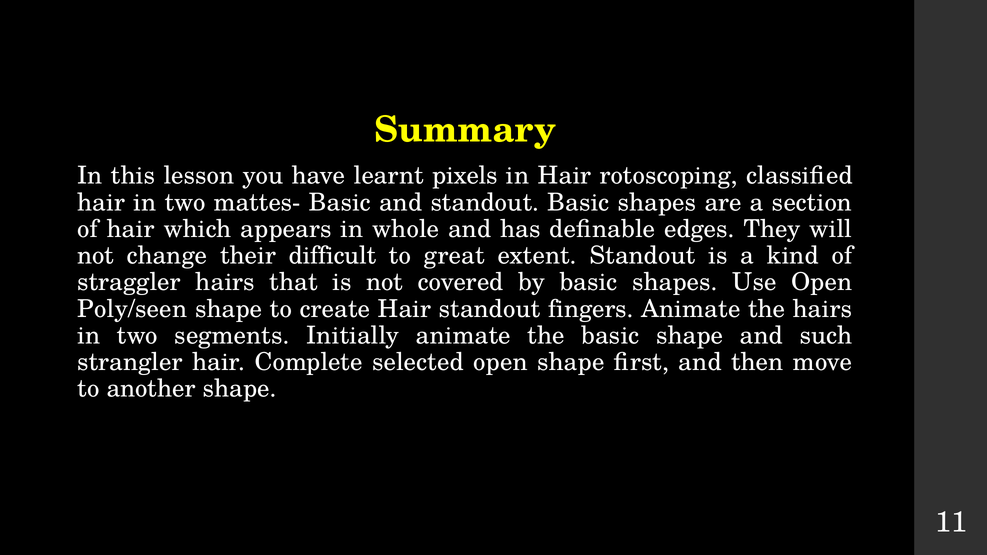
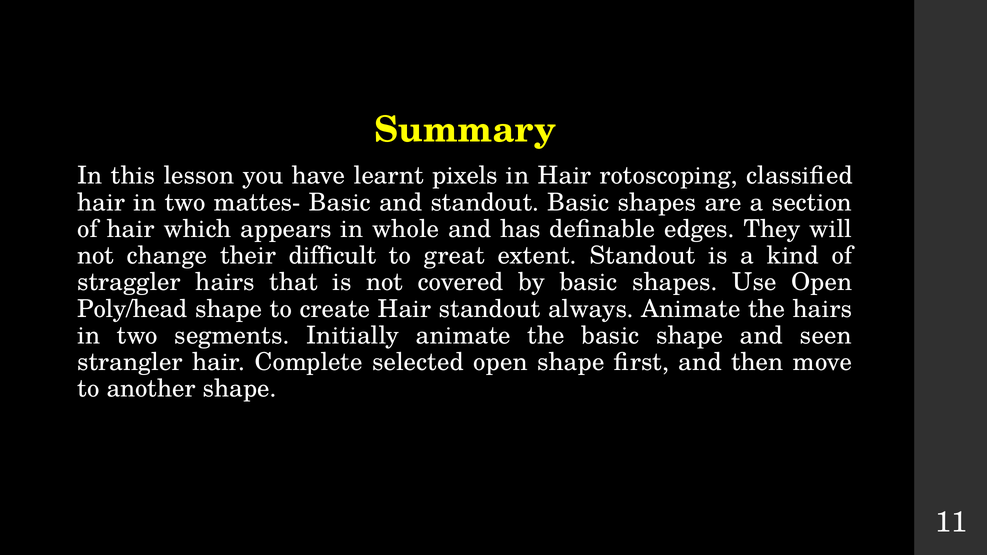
Poly/seen: Poly/seen -> Poly/head
fingers: fingers -> always
such: such -> seen
